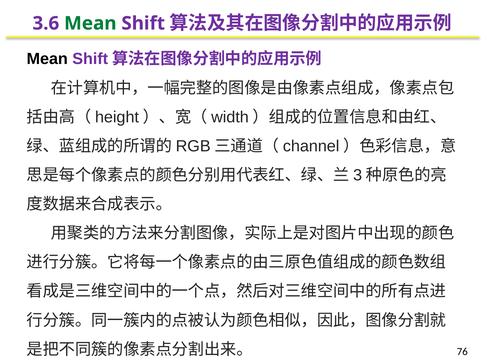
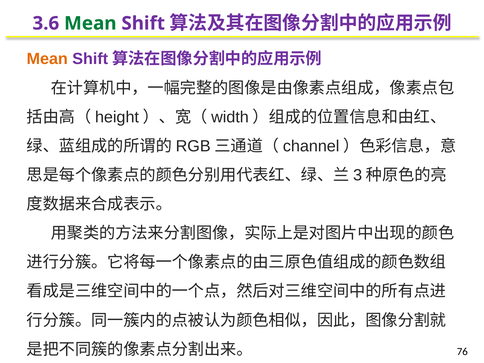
Mean at (47, 59) colour: black -> orange
